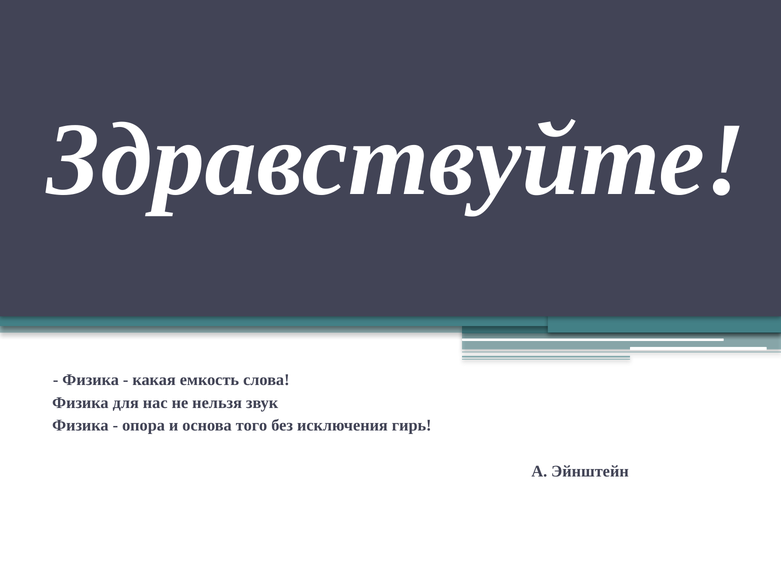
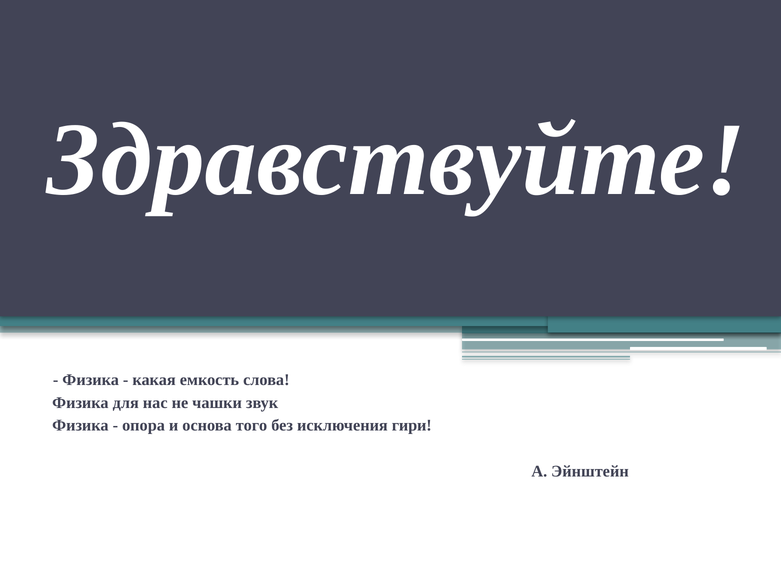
нельзя: нельзя -> чашки
гирь: гирь -> гири
